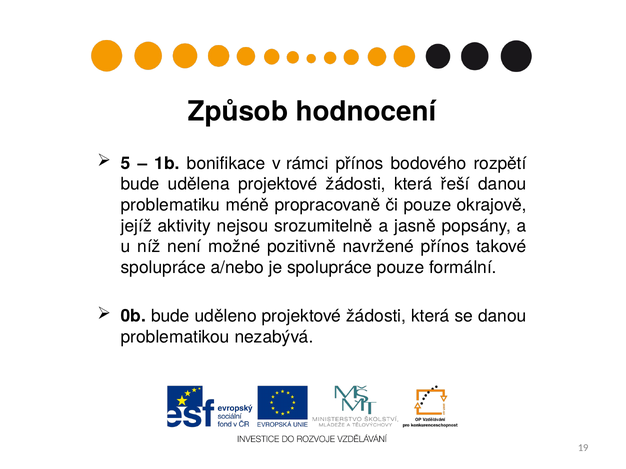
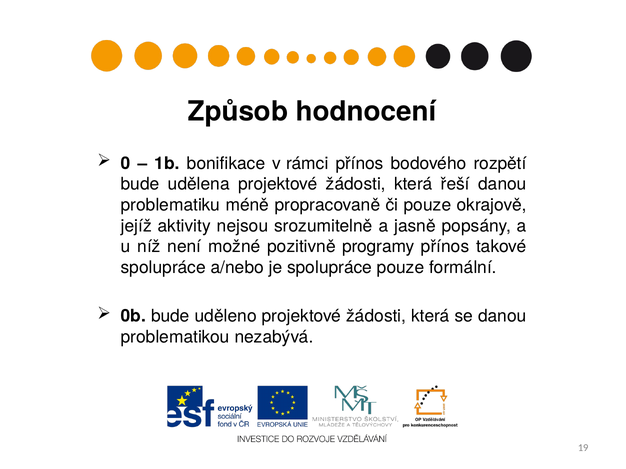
5: 5 -> 0
navržené: navržené -> programy
